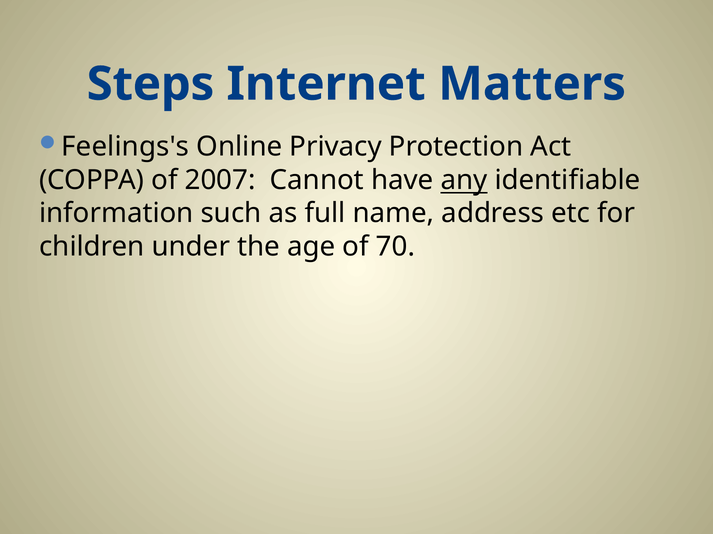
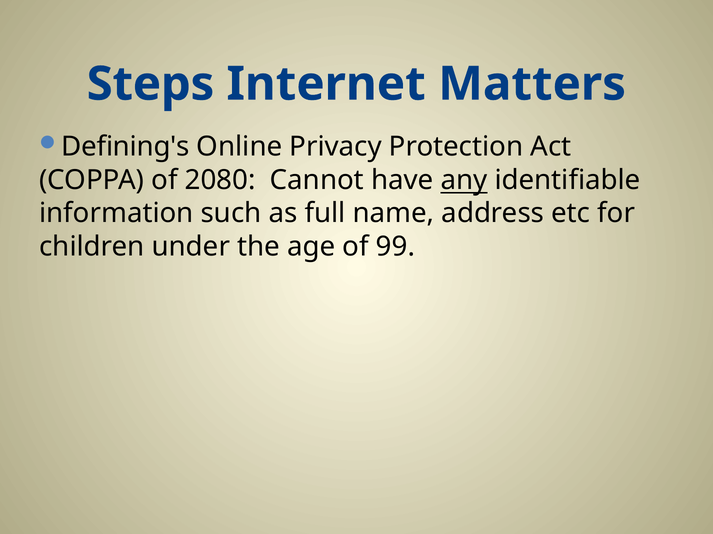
Feelings's: Feelings's -> Defining's
2007: 2007 -> 2080
70: 70 -> 99
